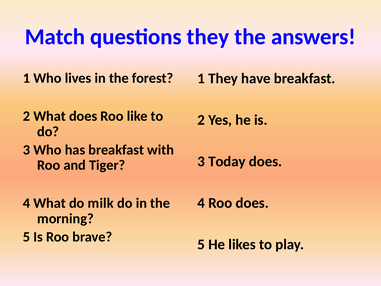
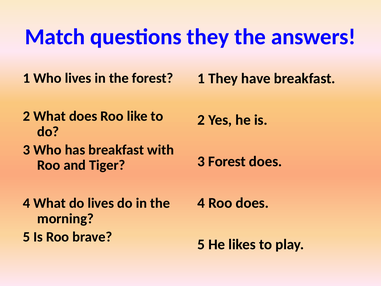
3 Today: Today -> Forest
do milk: milk -> lives
